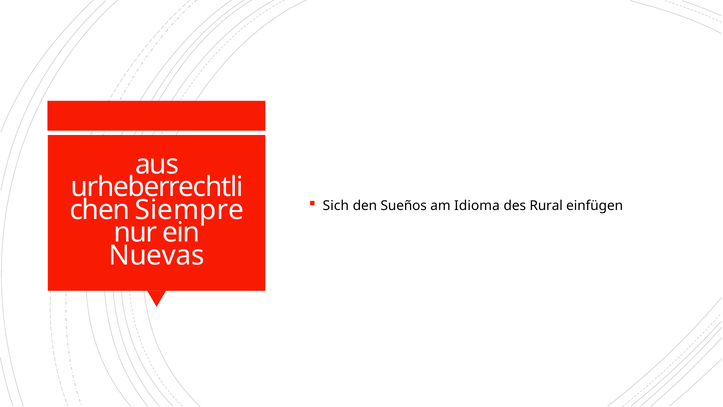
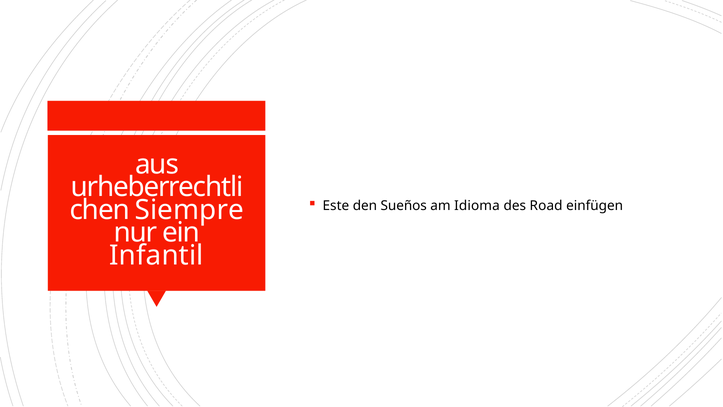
Sich: Sich -> Este
Rural: Rural -> Road
Nuevas: Nuevas -> Infantil
